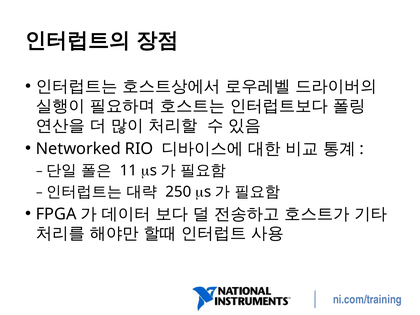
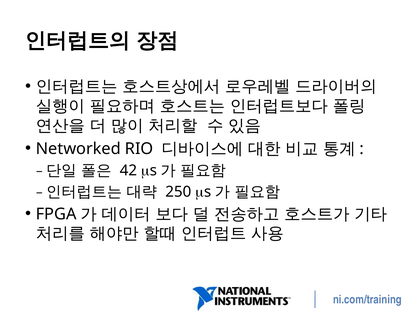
11: 11 -> 42
